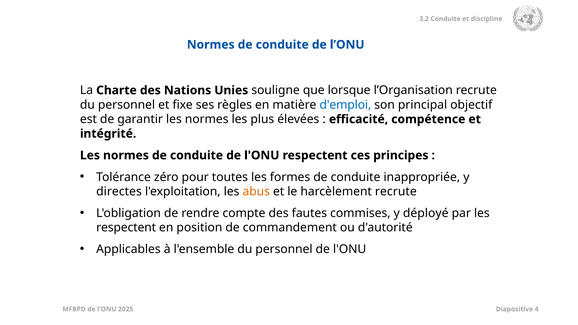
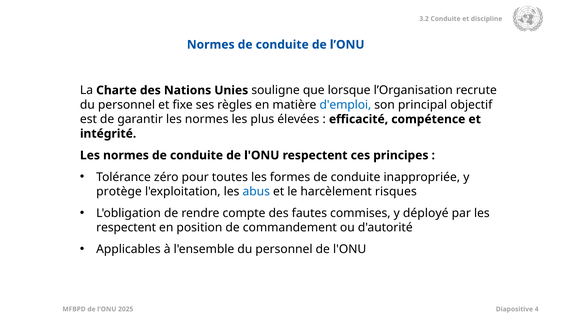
directes: directes -> protège
abus colour: orange -> blue
harcèlement recrute: recrute -> risques
